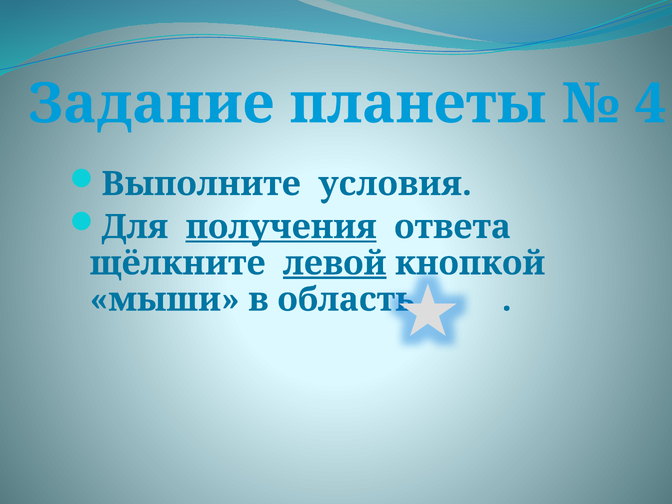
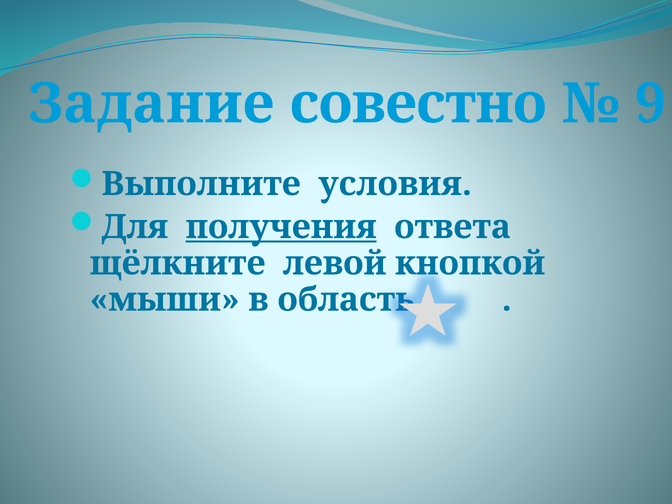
планеты: планеты -> совестно
4: 4 -> 9
левой underline: present -> none
